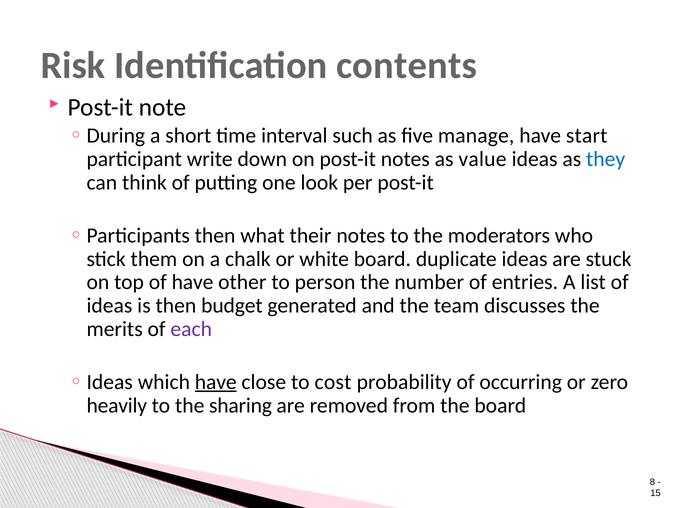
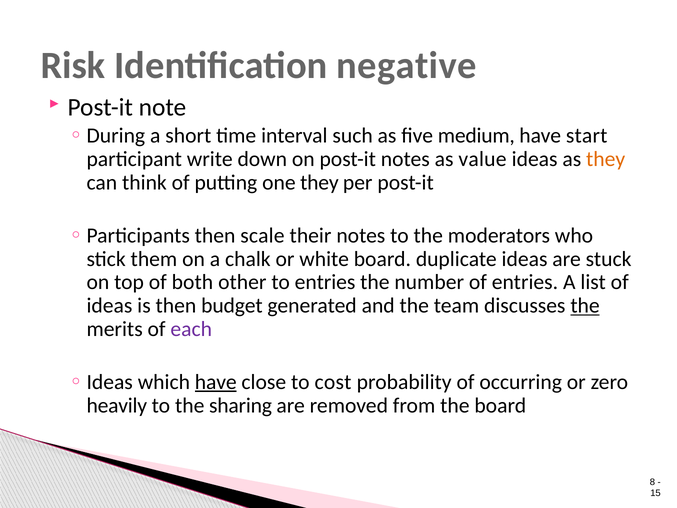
contents: contents -> negative
manage: manage -> medium
they at (606, 159) colour: blue -> orange
one look: look -> they
what: what -> scale
of have: have -> both
to person: person -> entries
the at (585, 306) underline: none -> present
